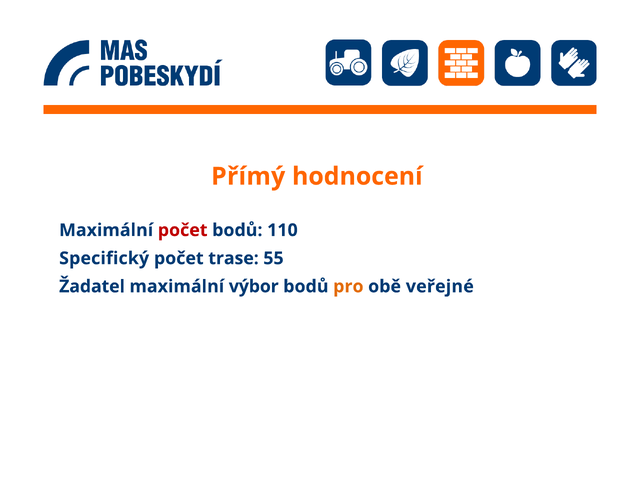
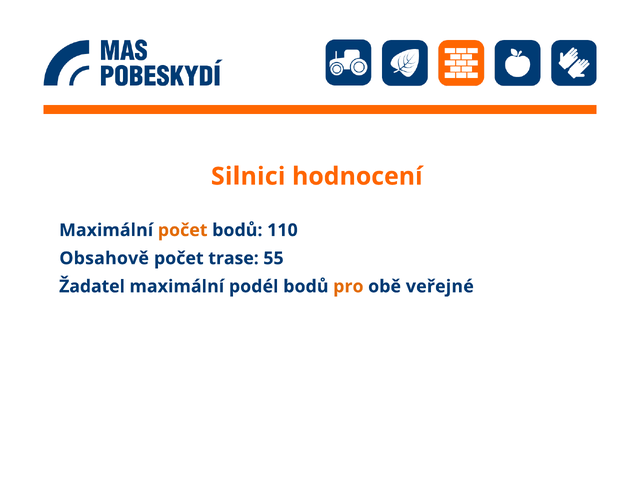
Přímý: Přímý -> Silnici
počet at (183, 230) colour: red -> orange
Specifický: Specifický -> Obsahově
výbor: výbor -> podél
